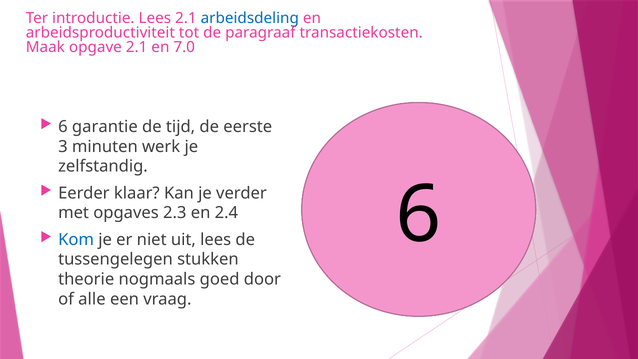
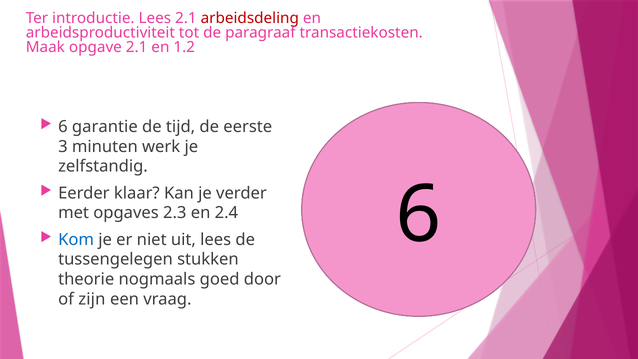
arbeidsdeling colour: blue -> red
7.0: 7.0 -> 1.2
alle: alle -> zijn
